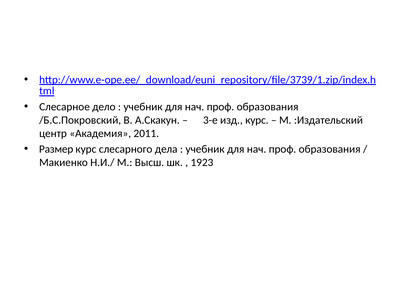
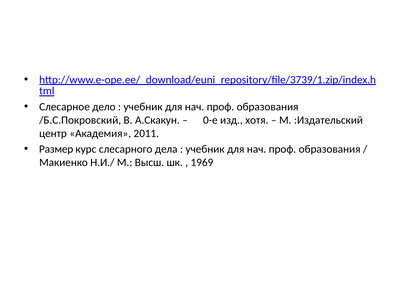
3-е: 3-е -> 0-е
изд курс: курс -> хотя
1923: 1923 -> 1969
